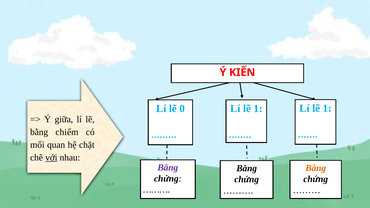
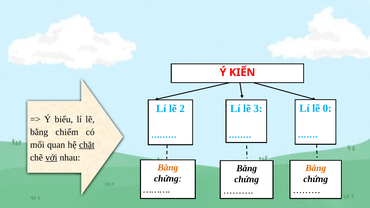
1 at (327, 108): 1 -> 0
0: 0 -> 2
1 at (258, 109): 1 -> 3
giữa: giữa -> biểu
chặt underline: none -> present
Bằng at (168, 168) colour: purple -> orange
